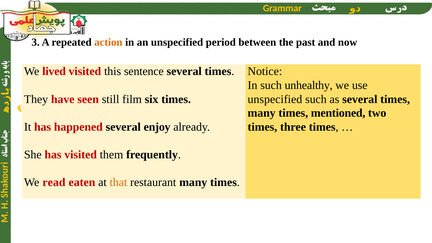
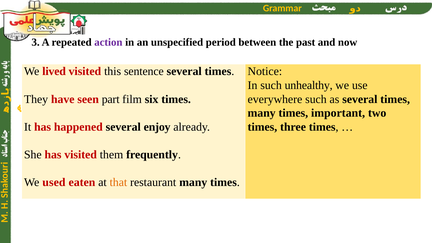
action colour: orange -> purple
still: still -> part
unspecified at (275, 99): unspecified -> everywhere
mentioned: mentioned -> important
read: read -> used
